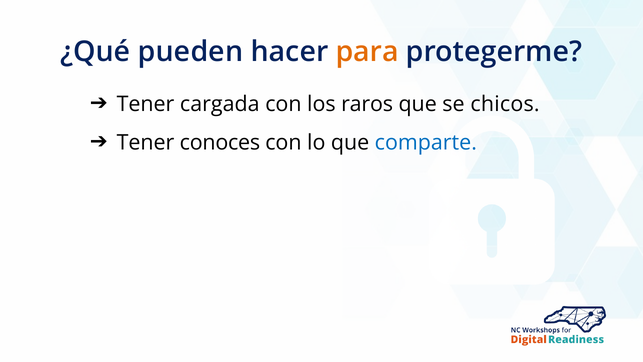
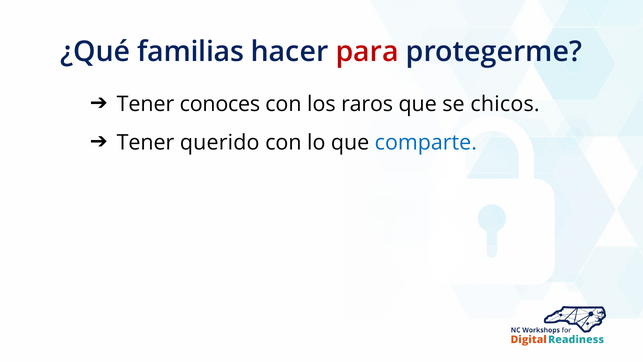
pueden: pueden -> familias
para colour: orange -> red
cargada: cargada -> conoces
conoces: conoces -> querido
